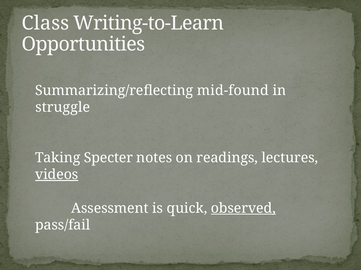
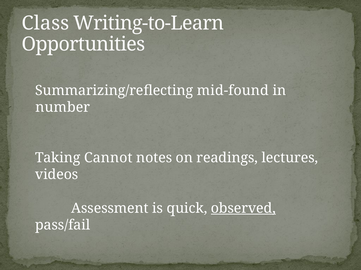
struggle: struggle -> number
Specter: Specter -> Cannot
videos underline: present -> none
